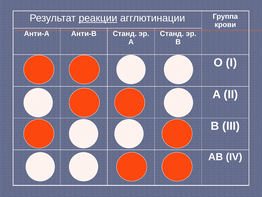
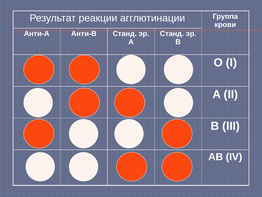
реакции underline: present -> none
